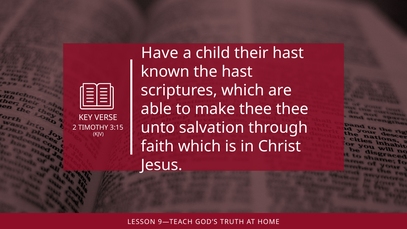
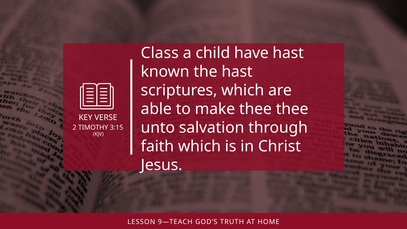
Have: Have -> Class
their: their -> have
